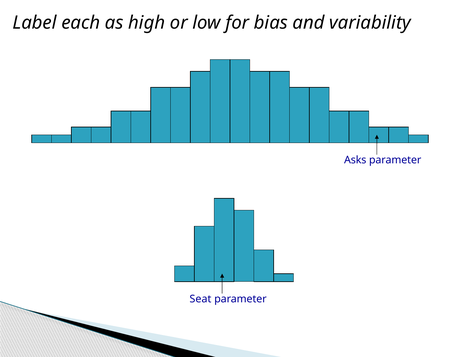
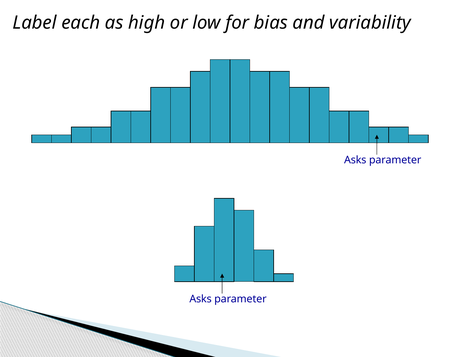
Seat at (200, 299): Seat -> Asks
